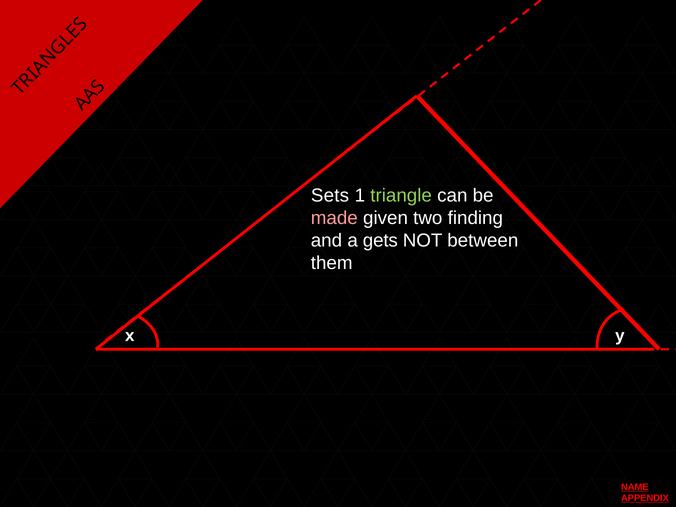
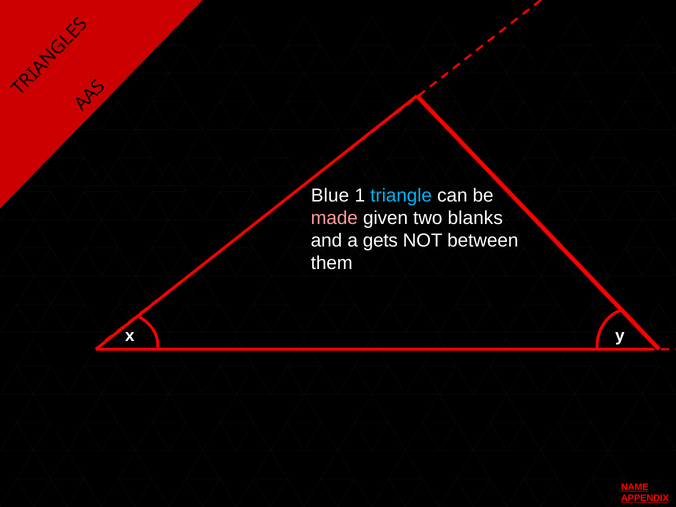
Sets: Sets -> Blue
triangle colour: light green -> light blue
finding: finding -> blanks
